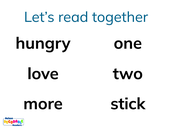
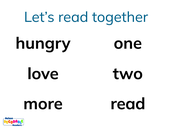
stick at (128, 104): stick -> read
